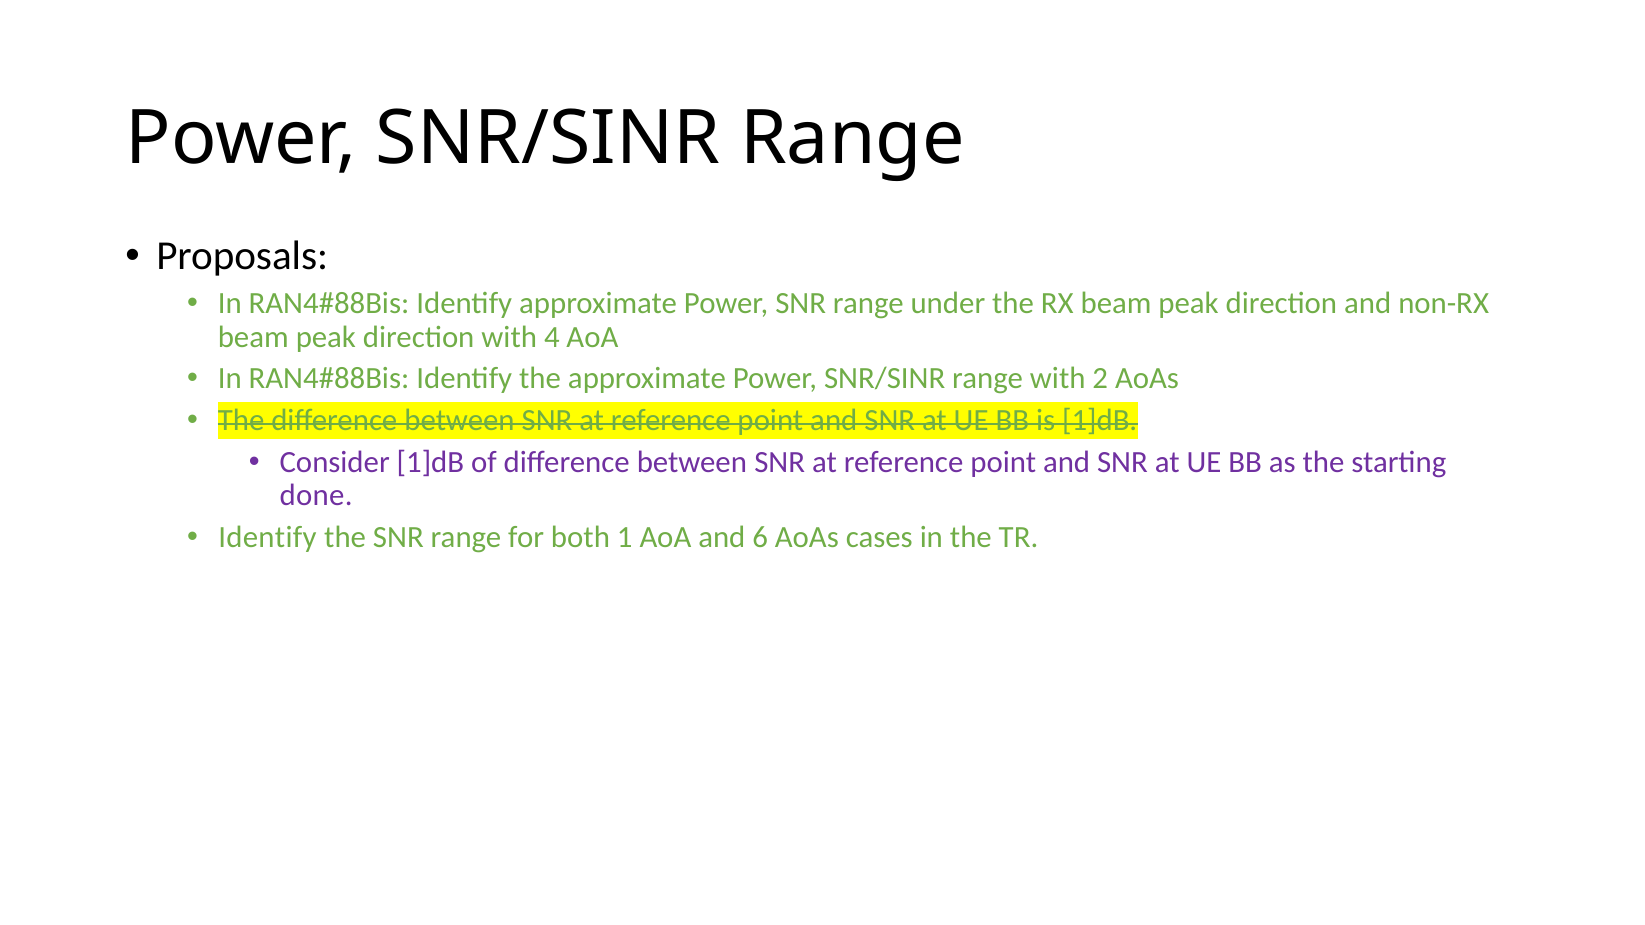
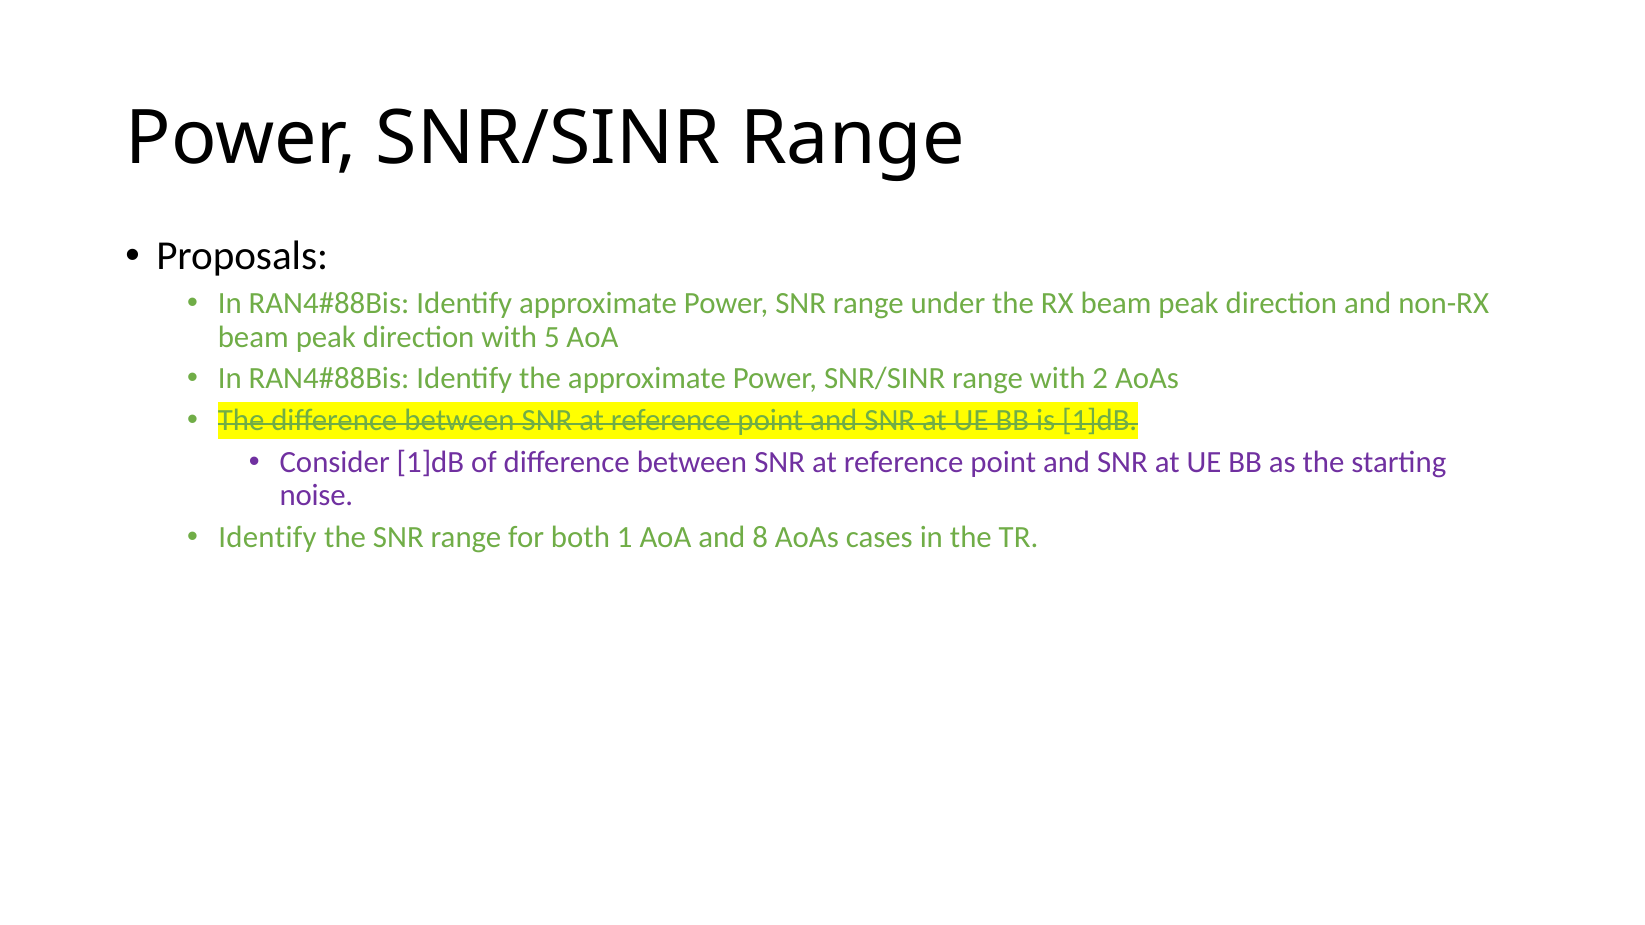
4: 4 -> 5
done: done -> noise
6: 6 -> 8
